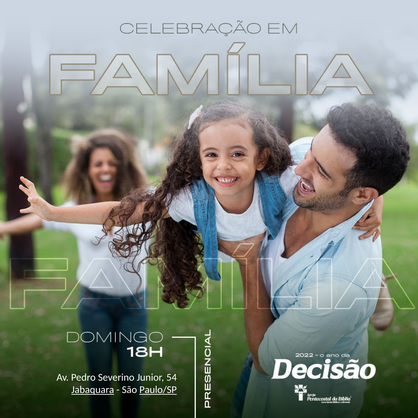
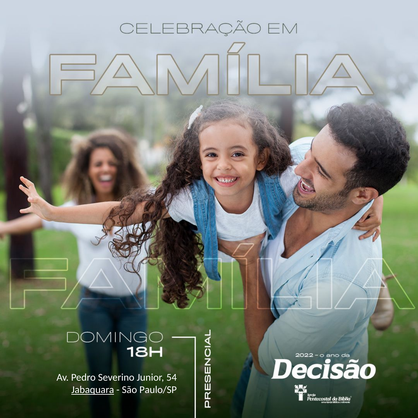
Paulo/SP underline: present -> none
